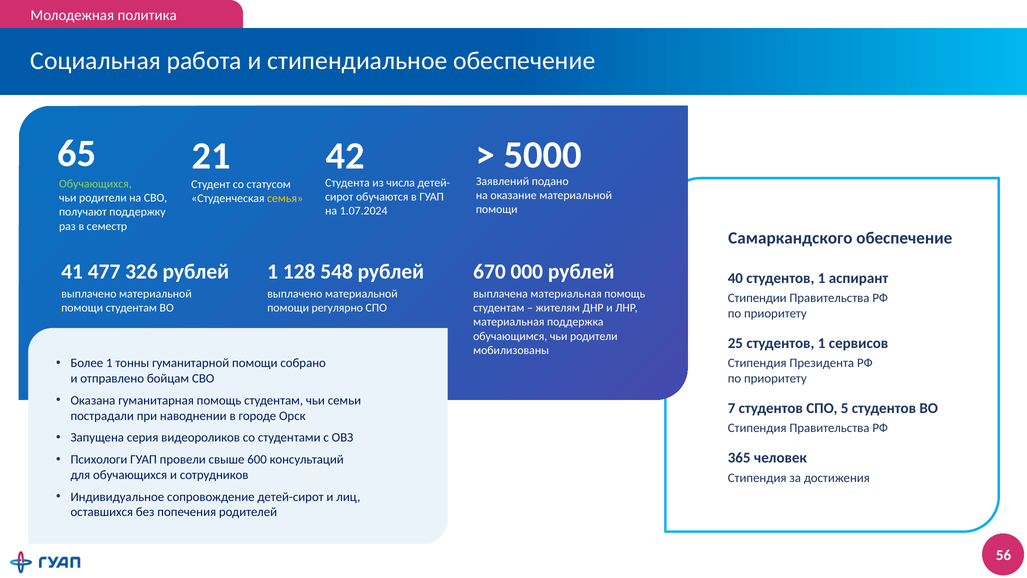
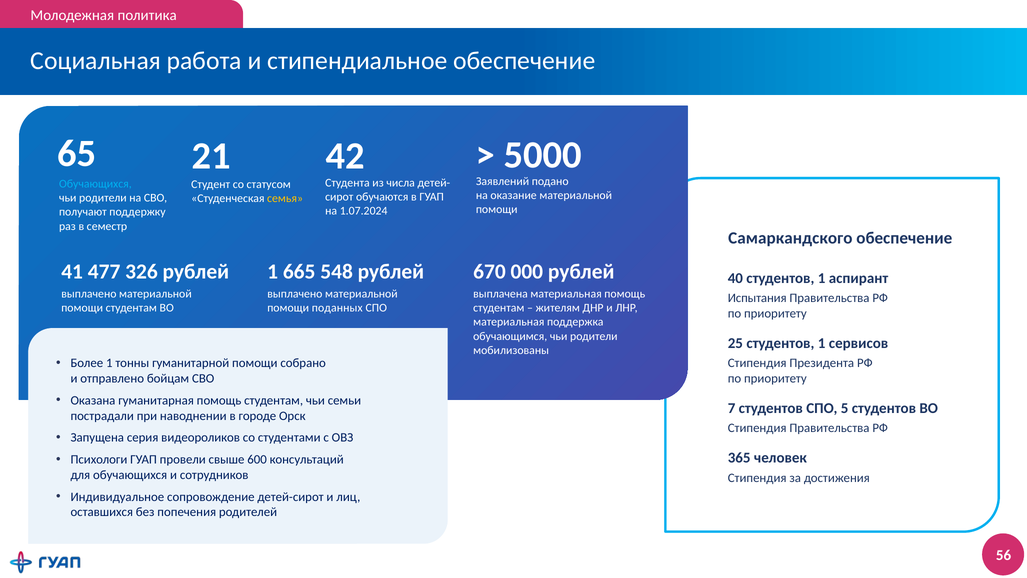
Обучающихся at (95, 184) colour: light green -> light blue
128: 128 -> 665
Стипендии: Стипендии -> Испытания
регулярно: регулярно -> поданных
